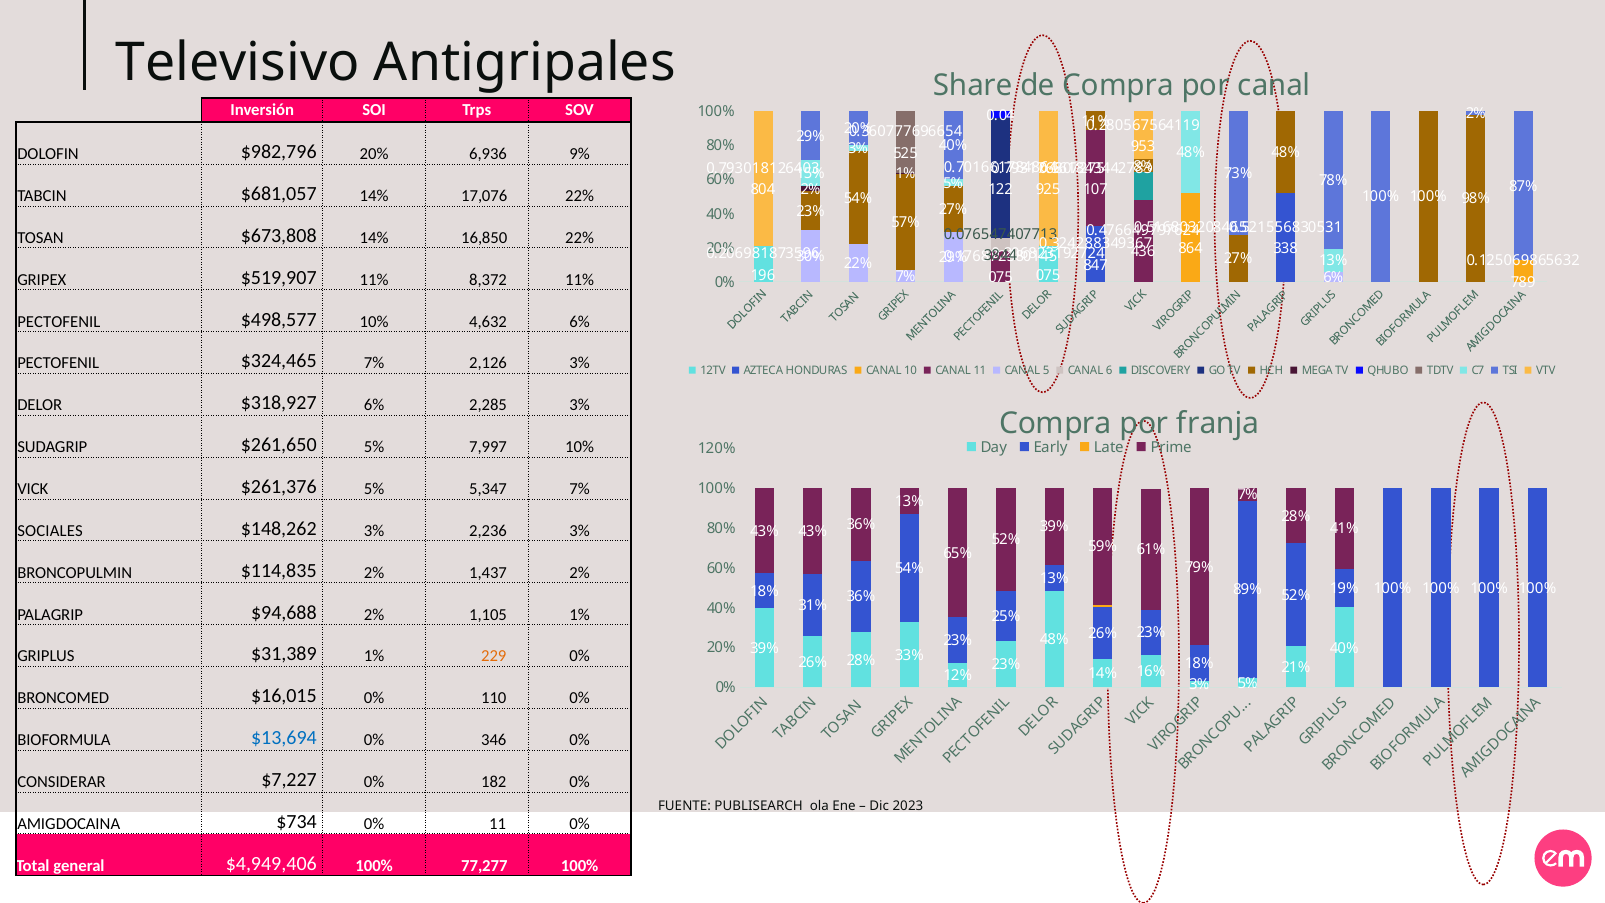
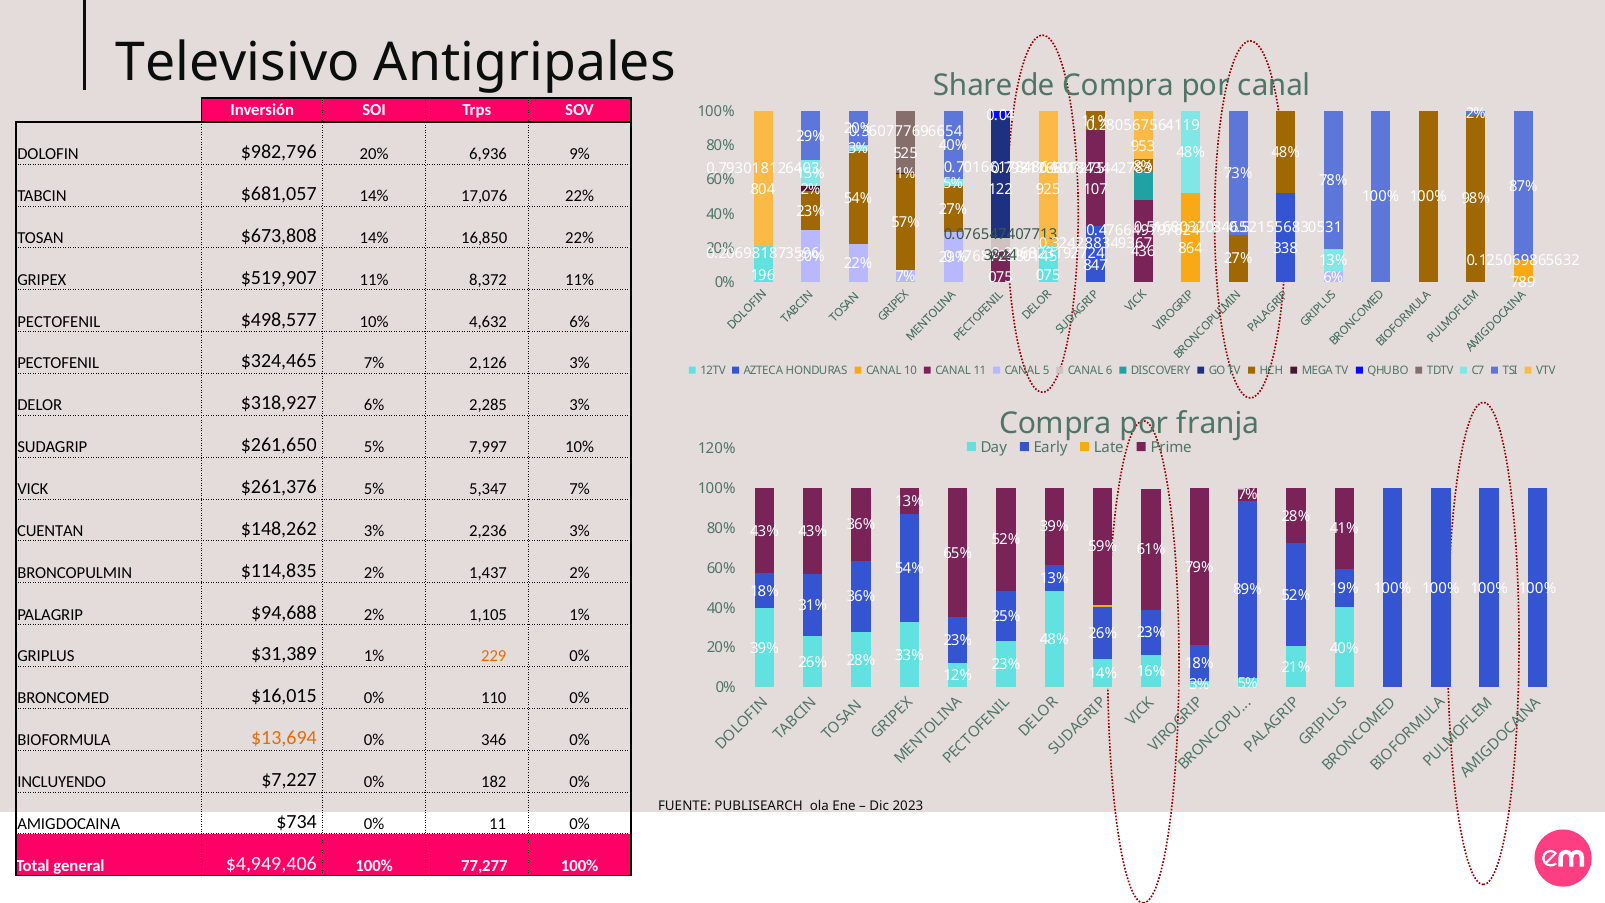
SOCIALES: SOCIALES -> CUENTAN
$13,694 colour: blue -> orange
CONSIDERAR: CONSIDERAR -> INCLUYENDO
